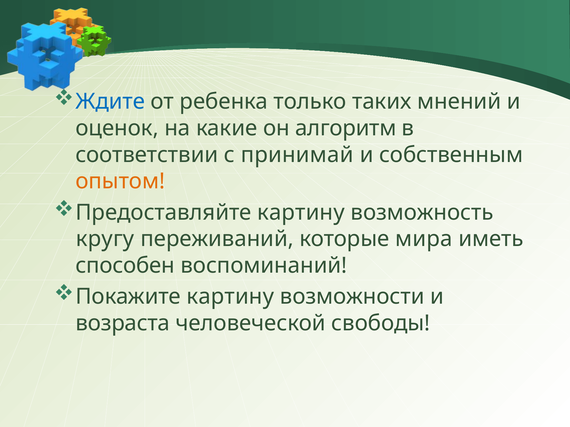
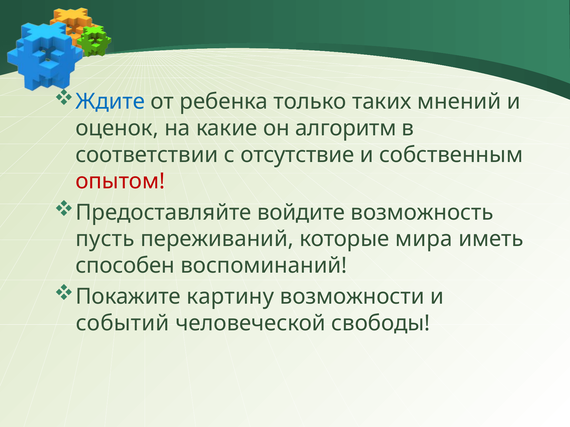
принимай: принимай -> отсутствие
опытом colour: orange -> red
Предоставляйте картину: картину -> войдите
кругу: кругу -> пусть
возраста: возраста -> событий
